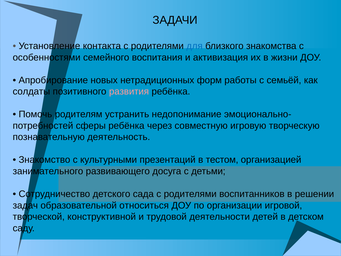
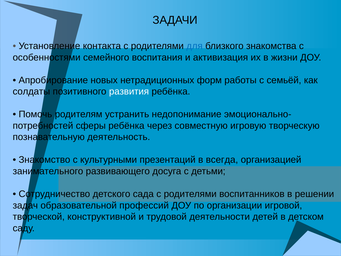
развития colour: pink -> white
тестом: тестом -> всегда
относиться: относиться -> профессий
